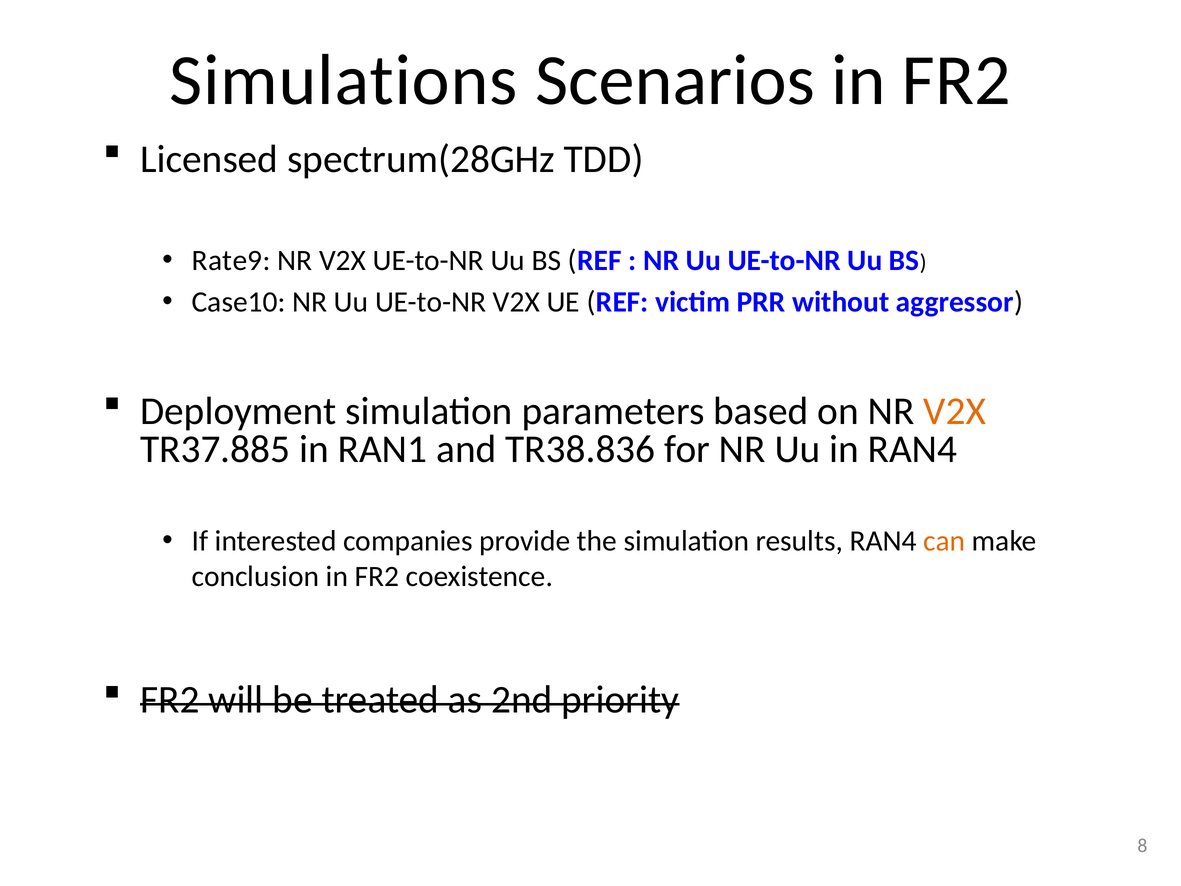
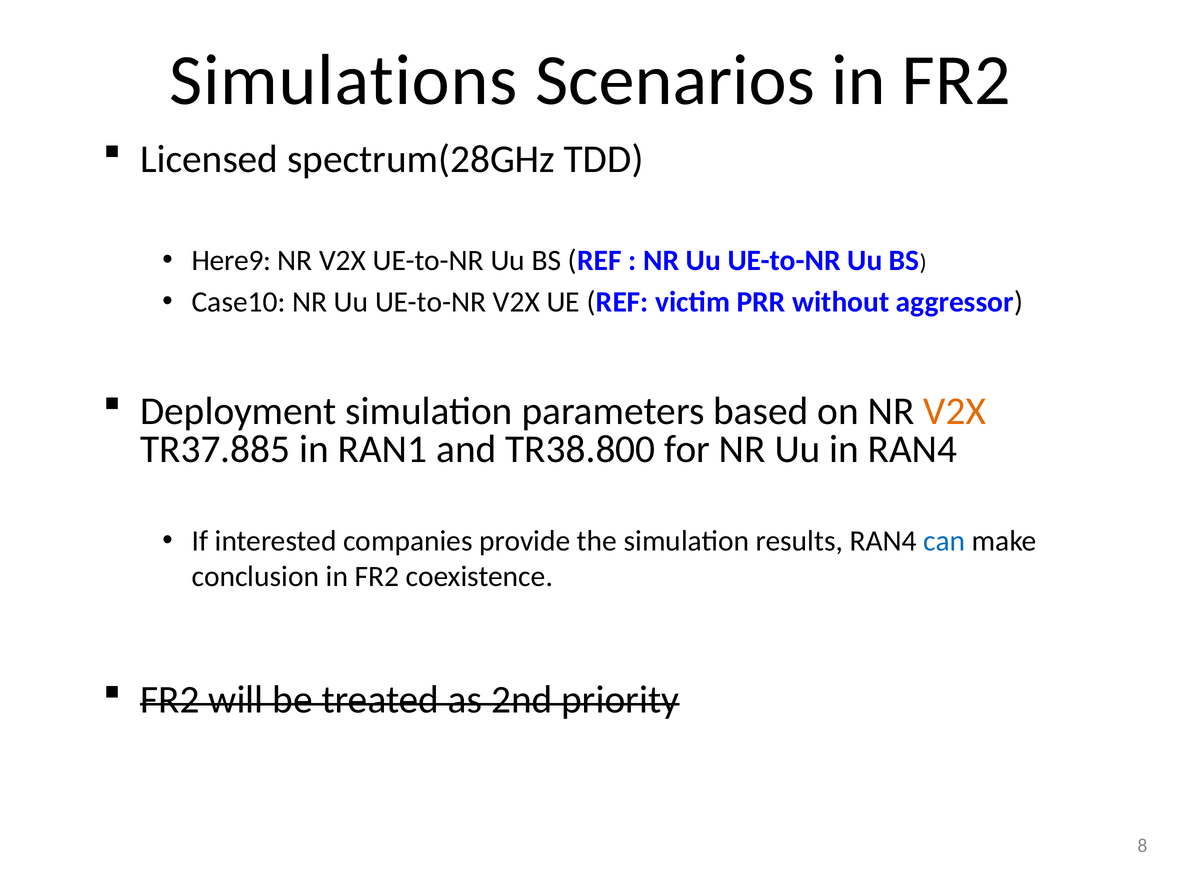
Rate9: Rate9 -> Here9
TR38.836: TR38.836 -> TR38.800
can colour: orange -> blue
